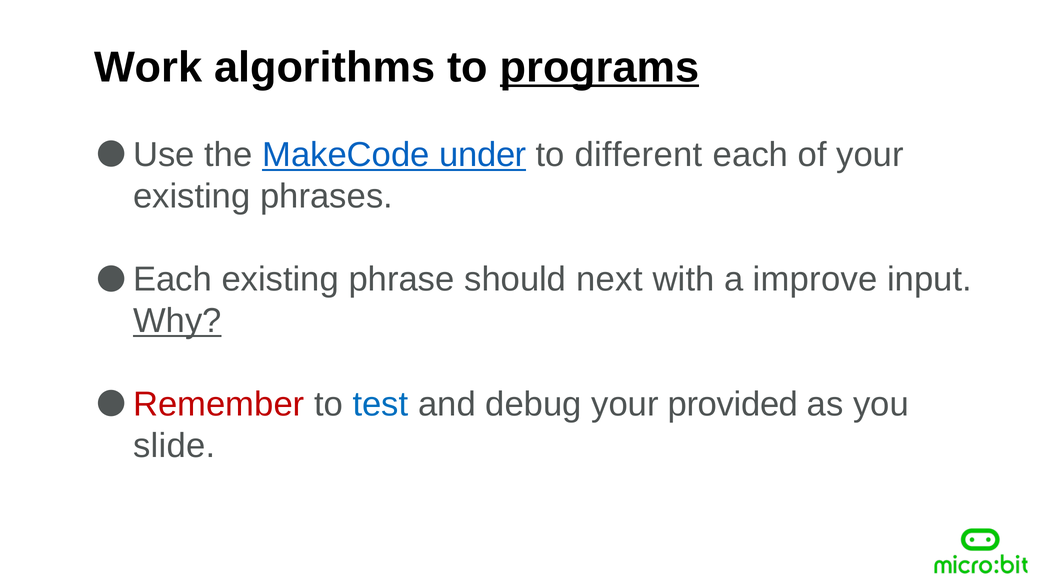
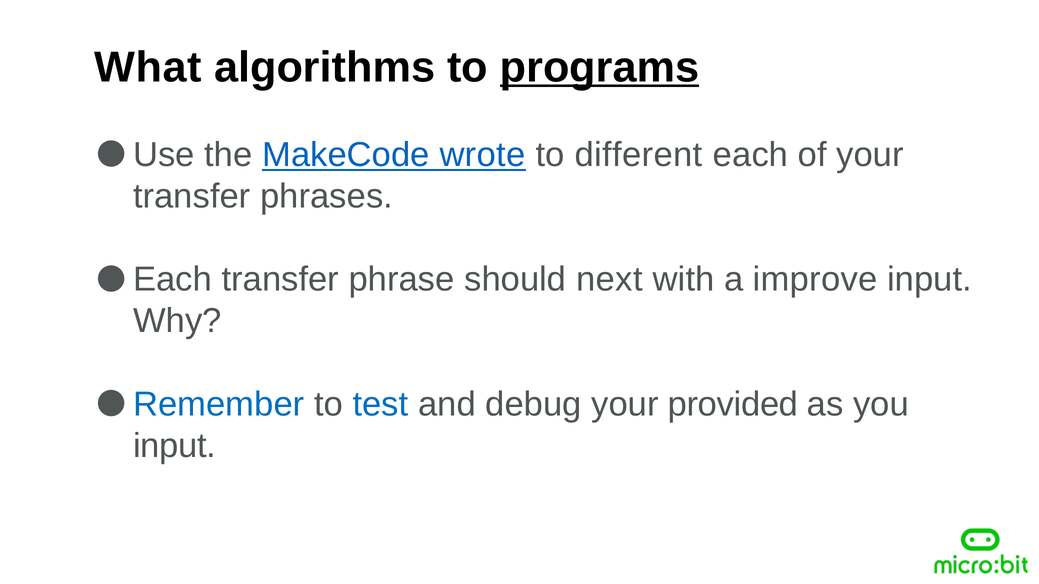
Work: Work -> What
under: under -> wrote
existing at (192, 197): existing -> transfer
Each existing: existing -> transfer
Why underline: present -> none
Remember colour: red -> blue
slide at (174, 446): slide -> input
